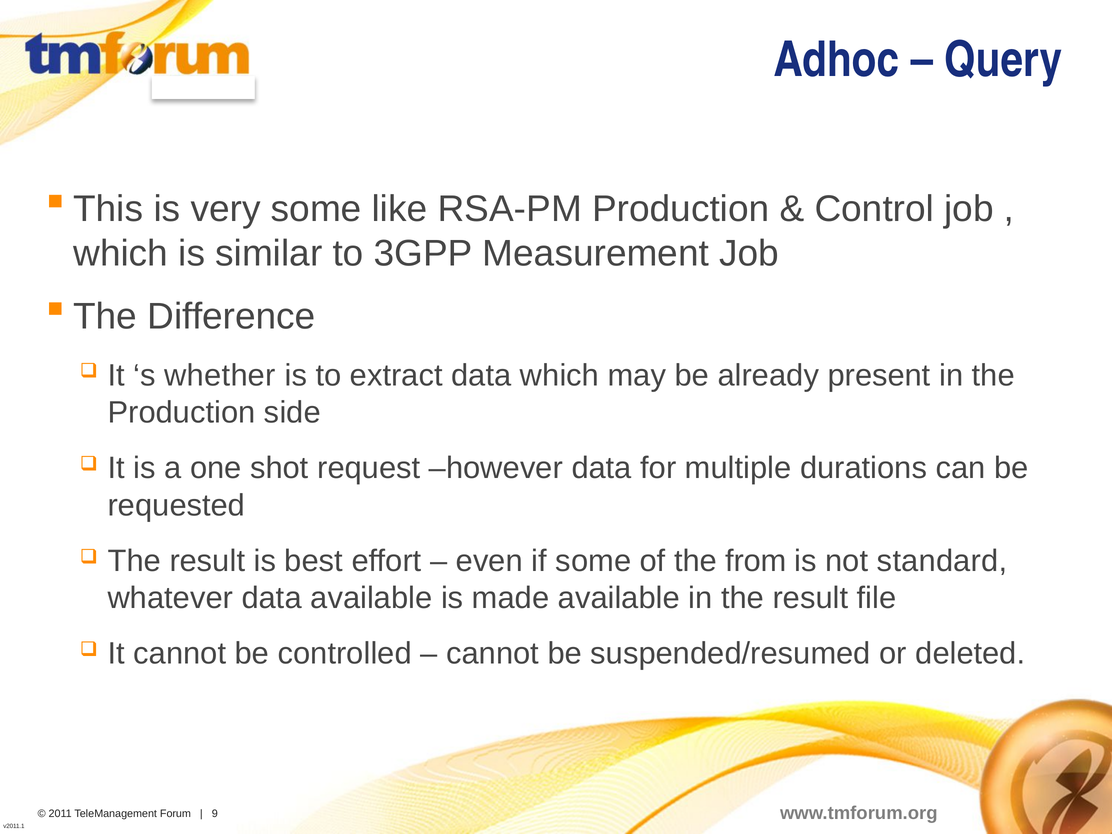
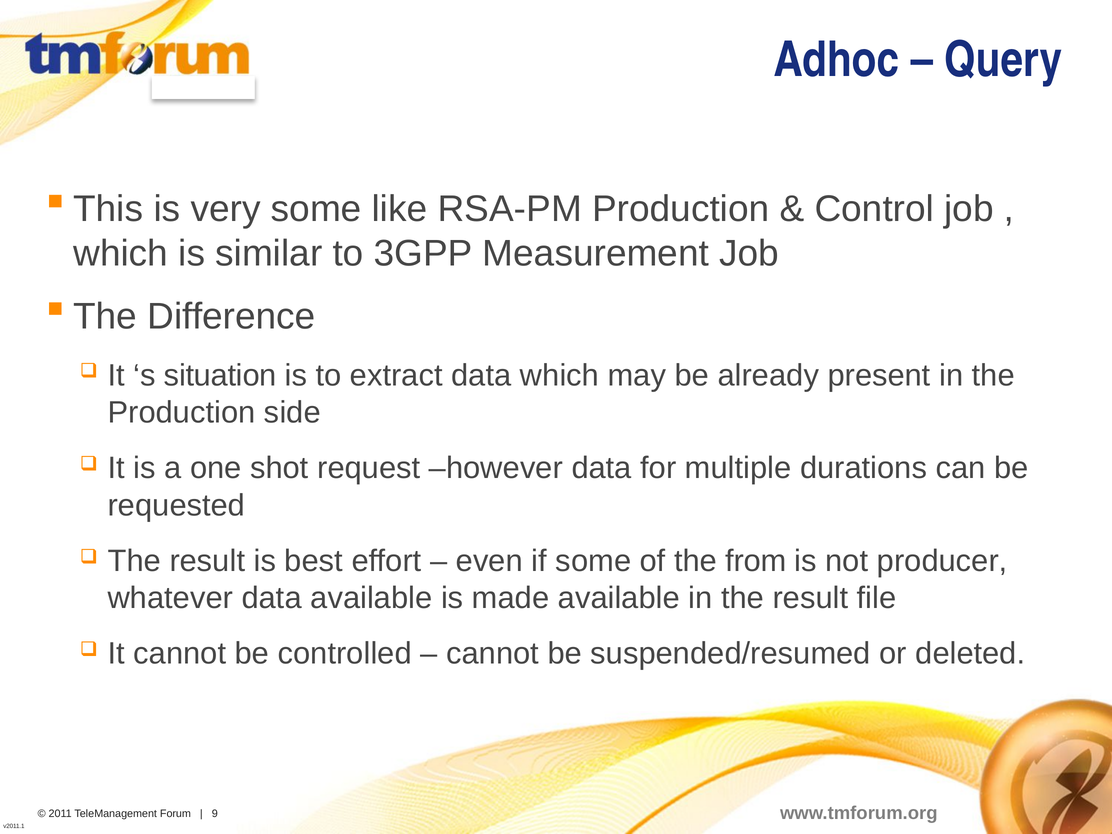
whether: whether -> situation
standard: standard -> producer
